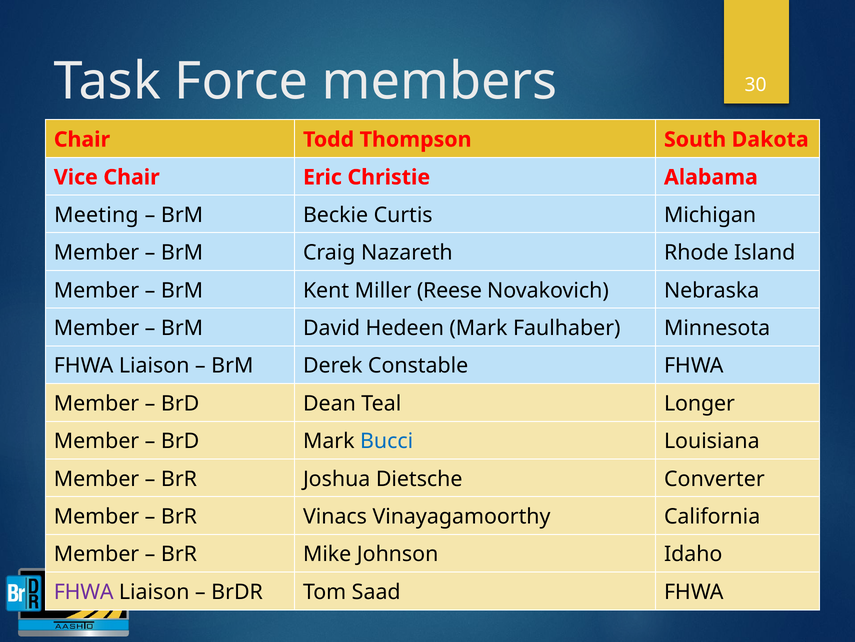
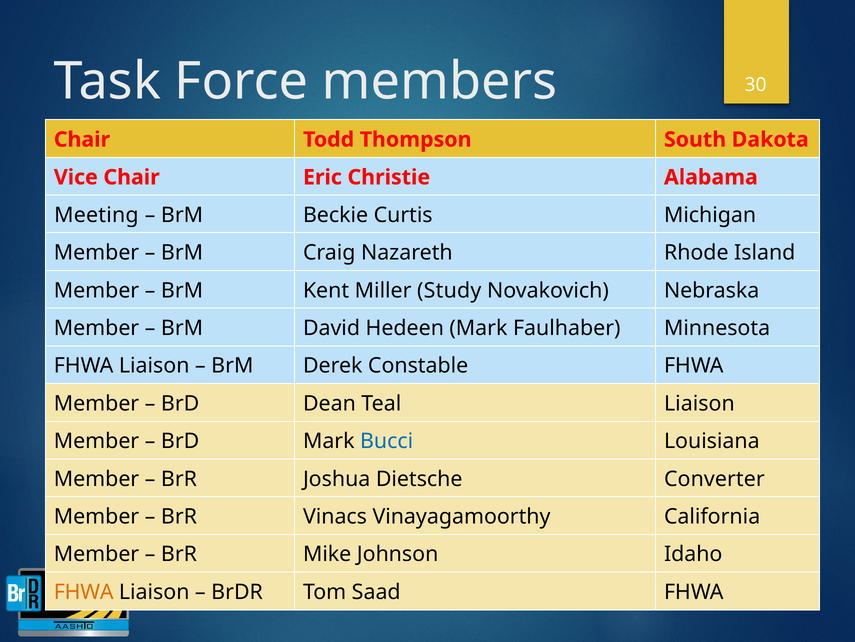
Reese: Reese -> Study
Teal Longer: Longer -> Liaison
FHWA at (84, 591) colour: purple -> orange
